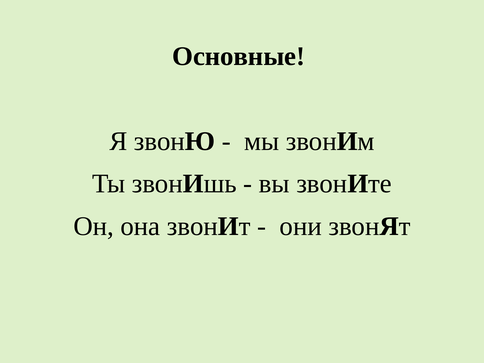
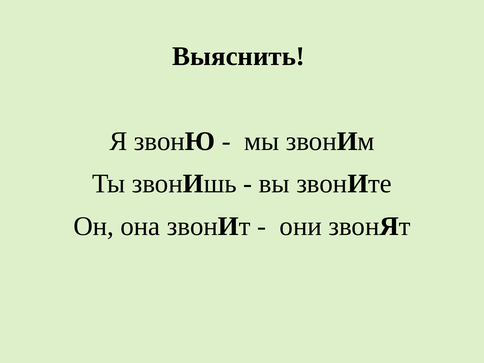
Основные: Основные -> Выяснить
